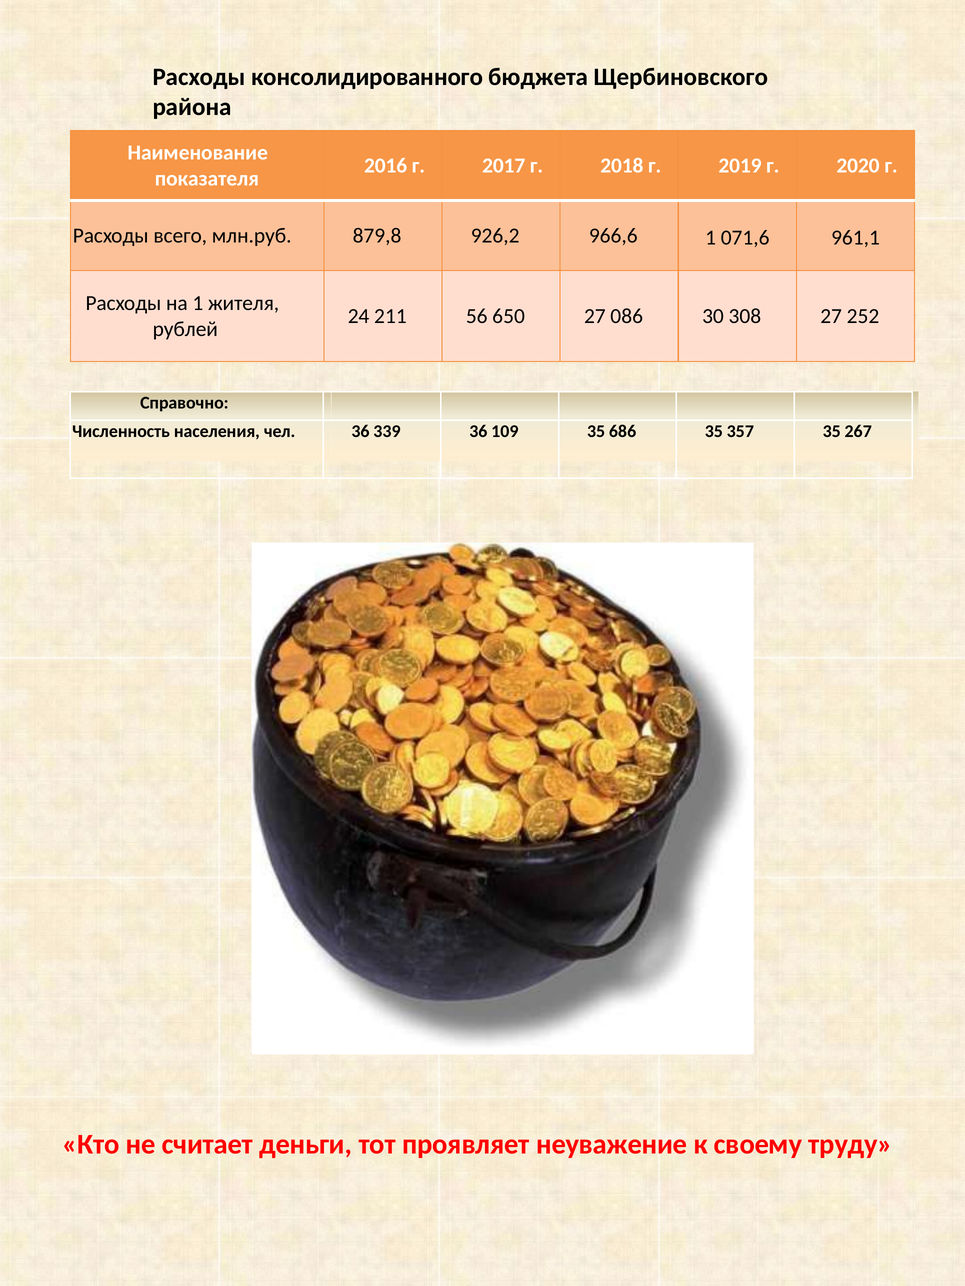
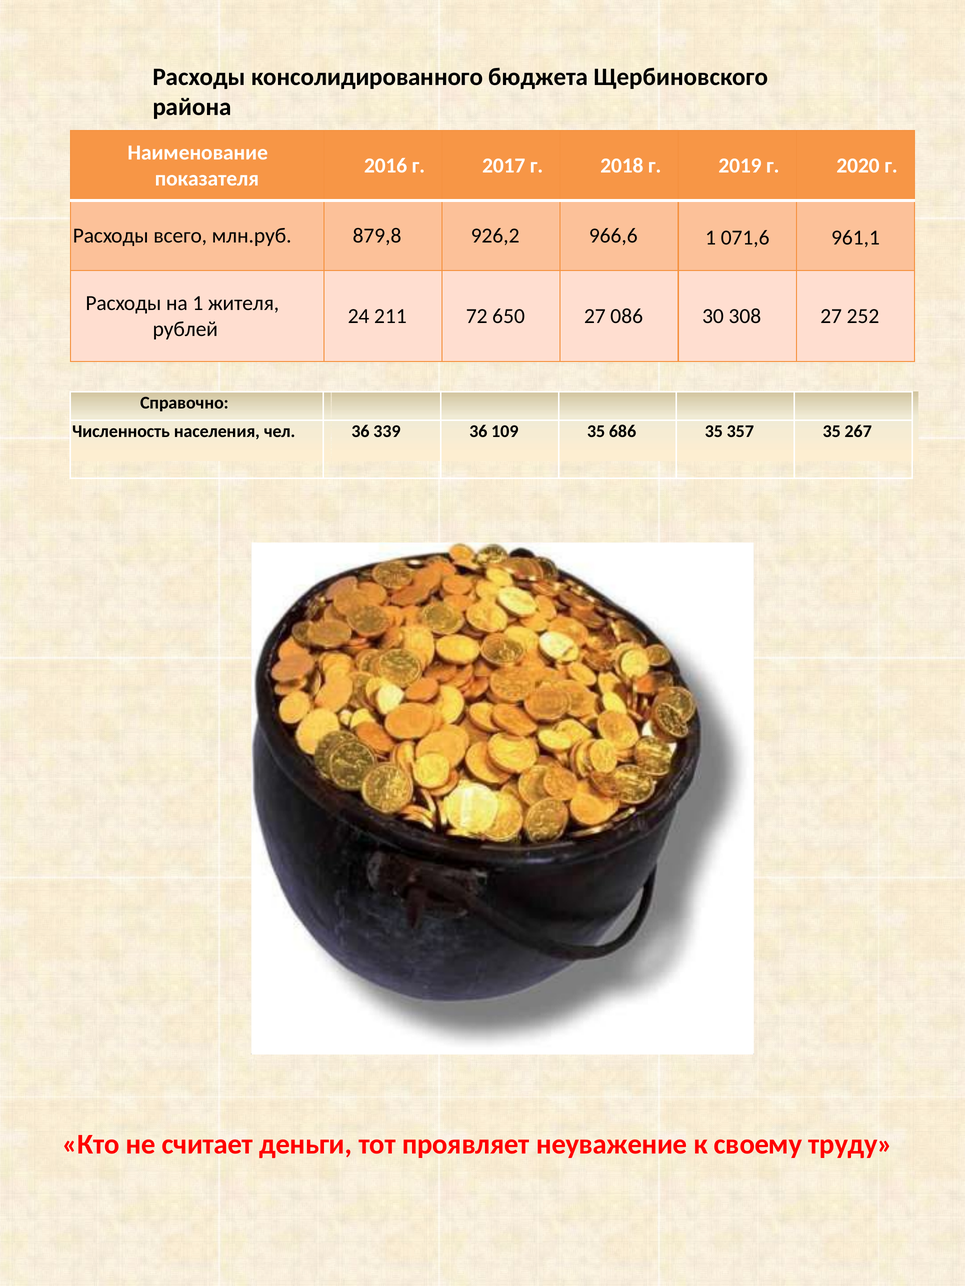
56: 56 -> 72
